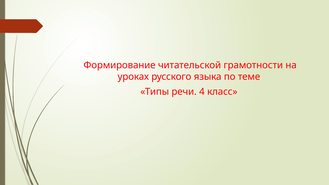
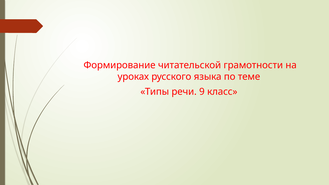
4: 4 -> 9
